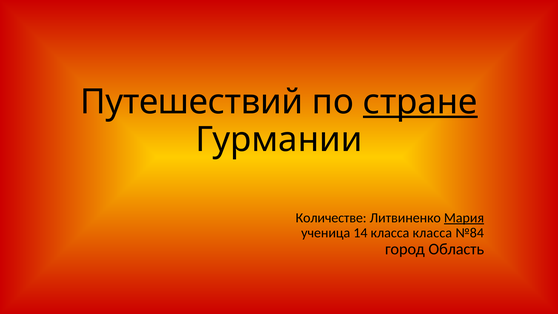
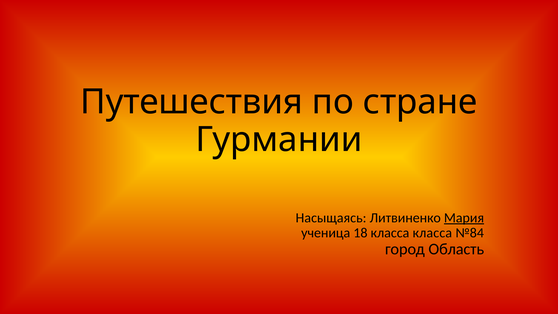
Путешествий: Путешествий -> Путешествия
стране underline: present -> none
Количестве: Количестве -> Насыщаясь
14: 14 -> 18
